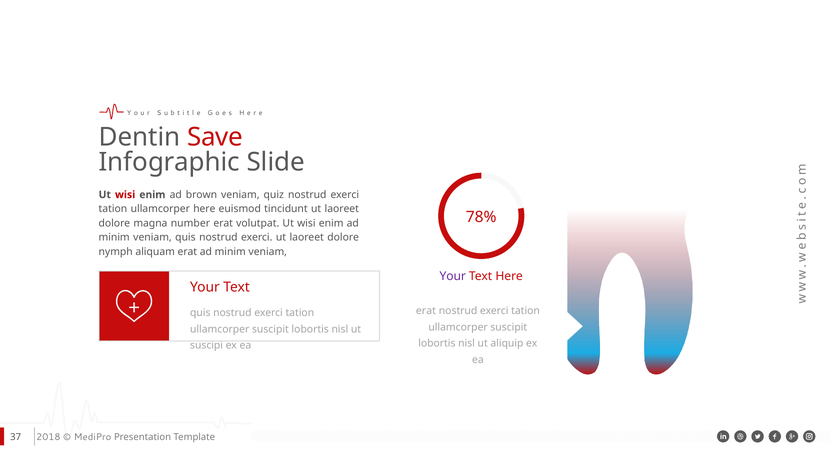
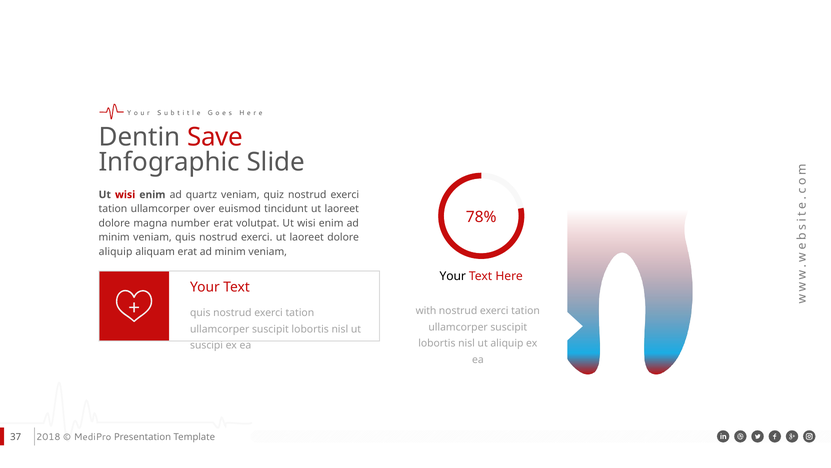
brown: brown -> quartz
ullamcorper here: here -> over
nymph at (116, 251): nymph -> aliquip
Your at (453, 276) colour: purple -> black
erat at (426, 311): erat -> with
